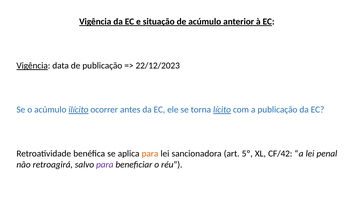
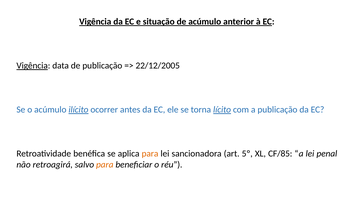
22/12/2023: 22/12/2023 -> 22/12/2005
CF/42: CF/42 -> CF/85
para at (105, 165) colour: purple -> orange
